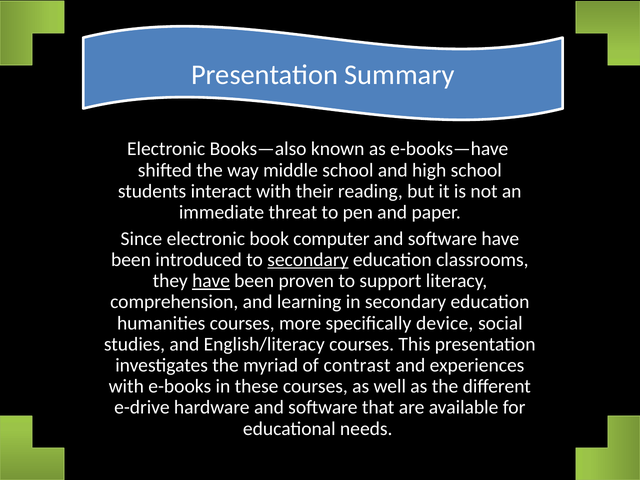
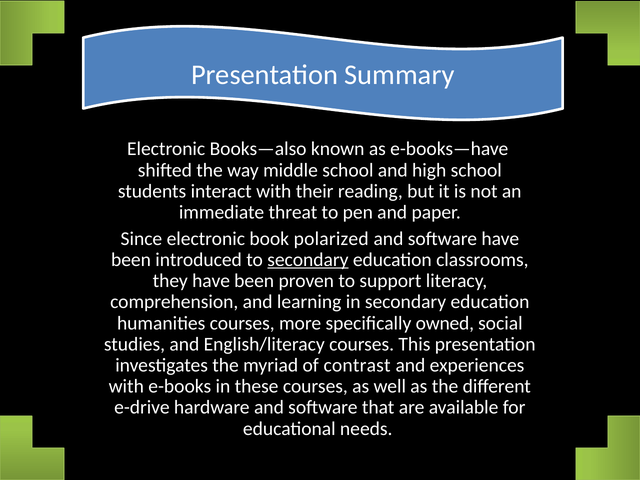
computer: computer -> polarized
have at (211, 281) underline: present -> none
device: device -> owned
